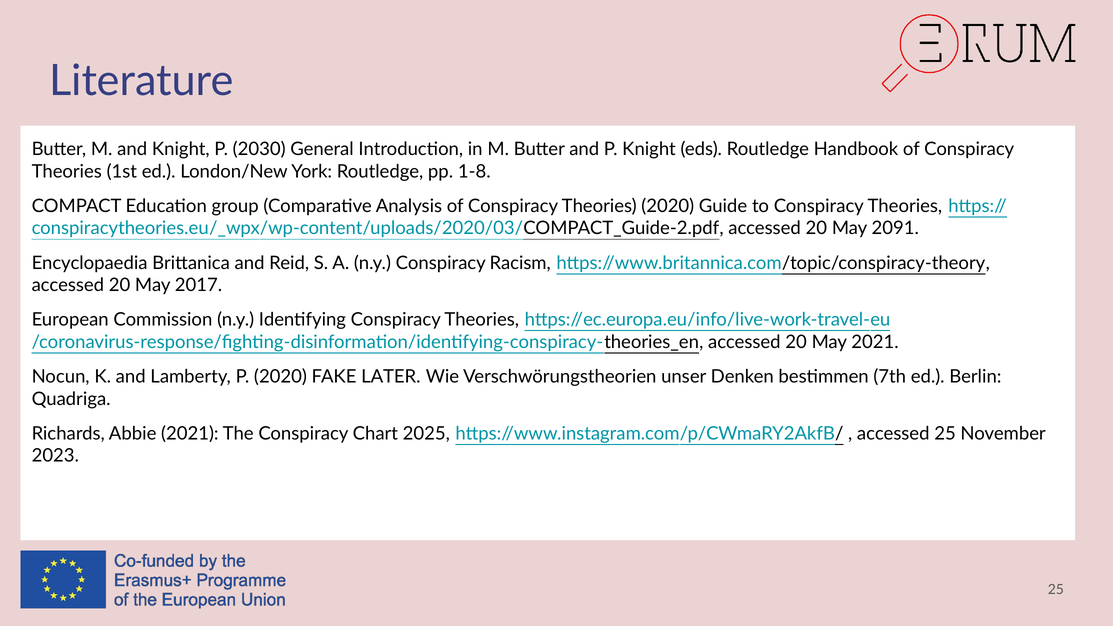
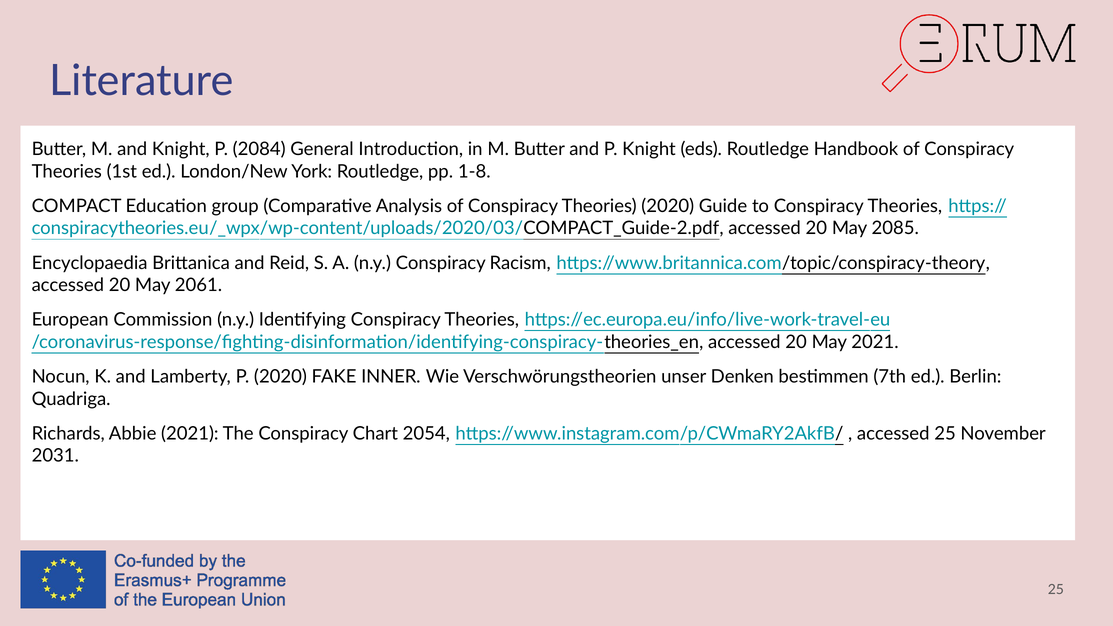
2030: 2030 -> 2084
2091: 2091 -> 2085
2017: 2017 -> 2061
LATER: LATER -> INNER
2025: 2025 -> 2054
2023: 2023 -> 2031
